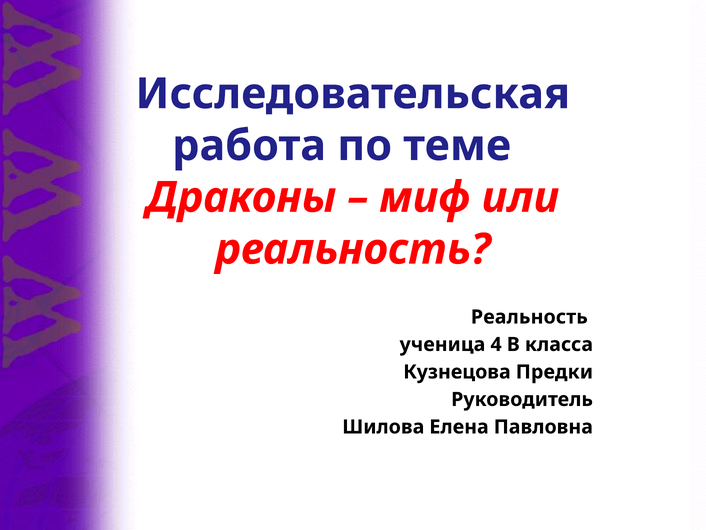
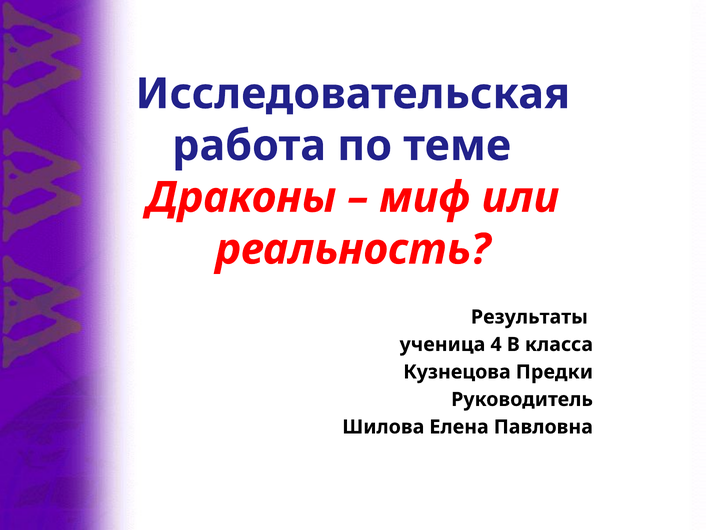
Реальность at (529, 317): Реальность -> Результаты
